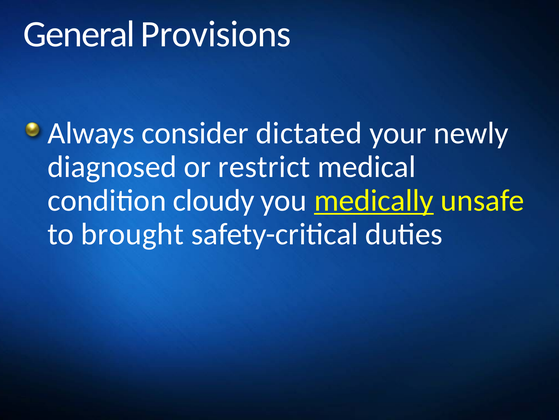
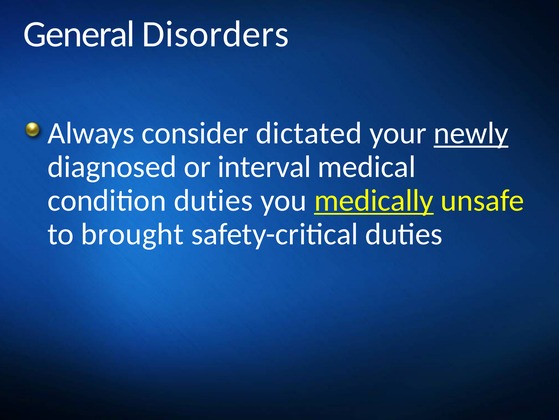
Provisions: Provisions -> Disorders
newly underline: none -> present
restrict: restrict -> interval
condition cloudy: cloudy -> duties
